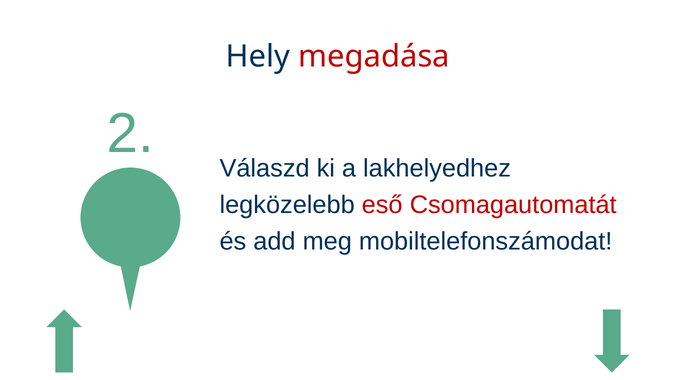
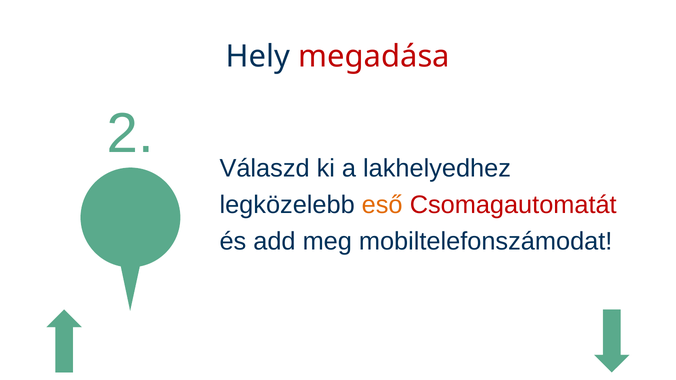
eső colour: red -> orange
